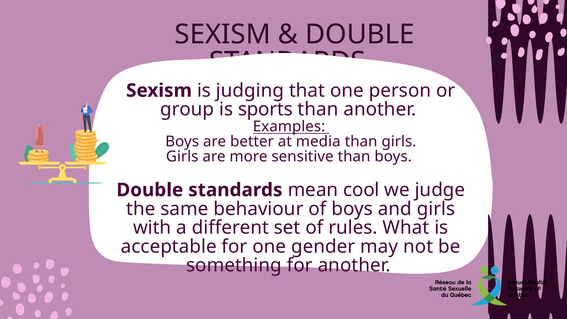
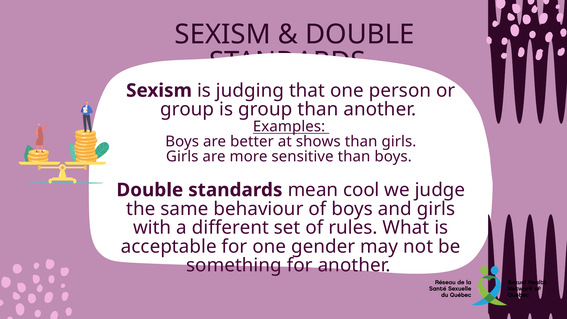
is sports: sports -> group
media: media -> shows
